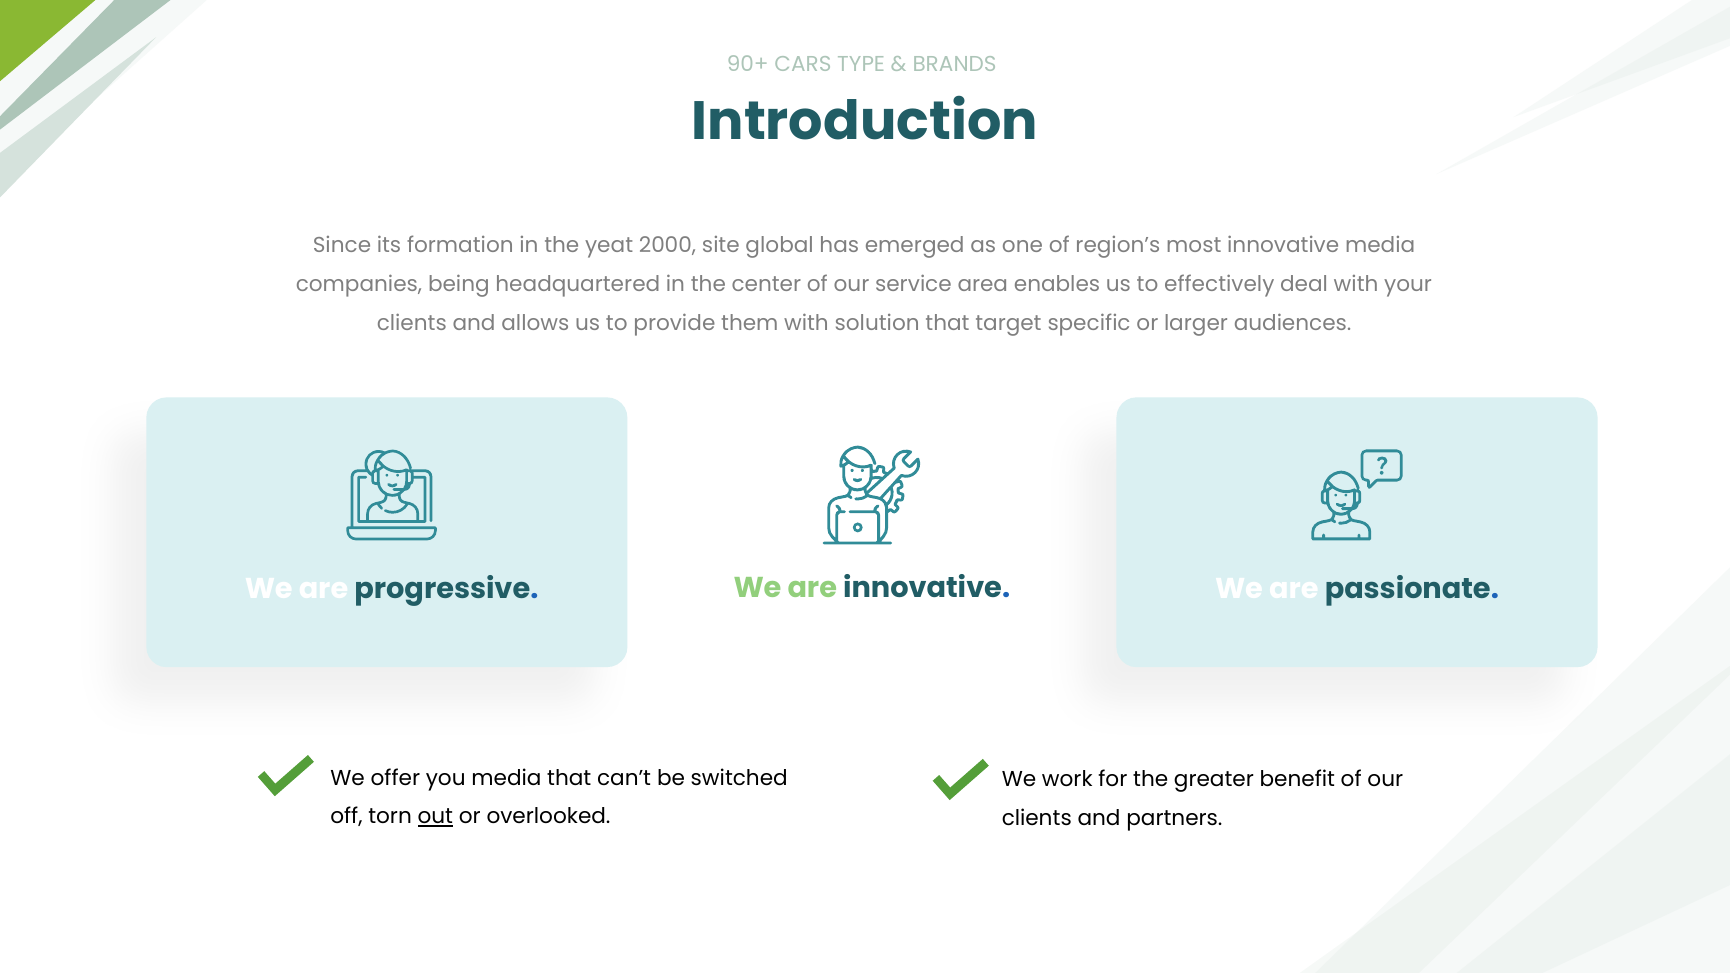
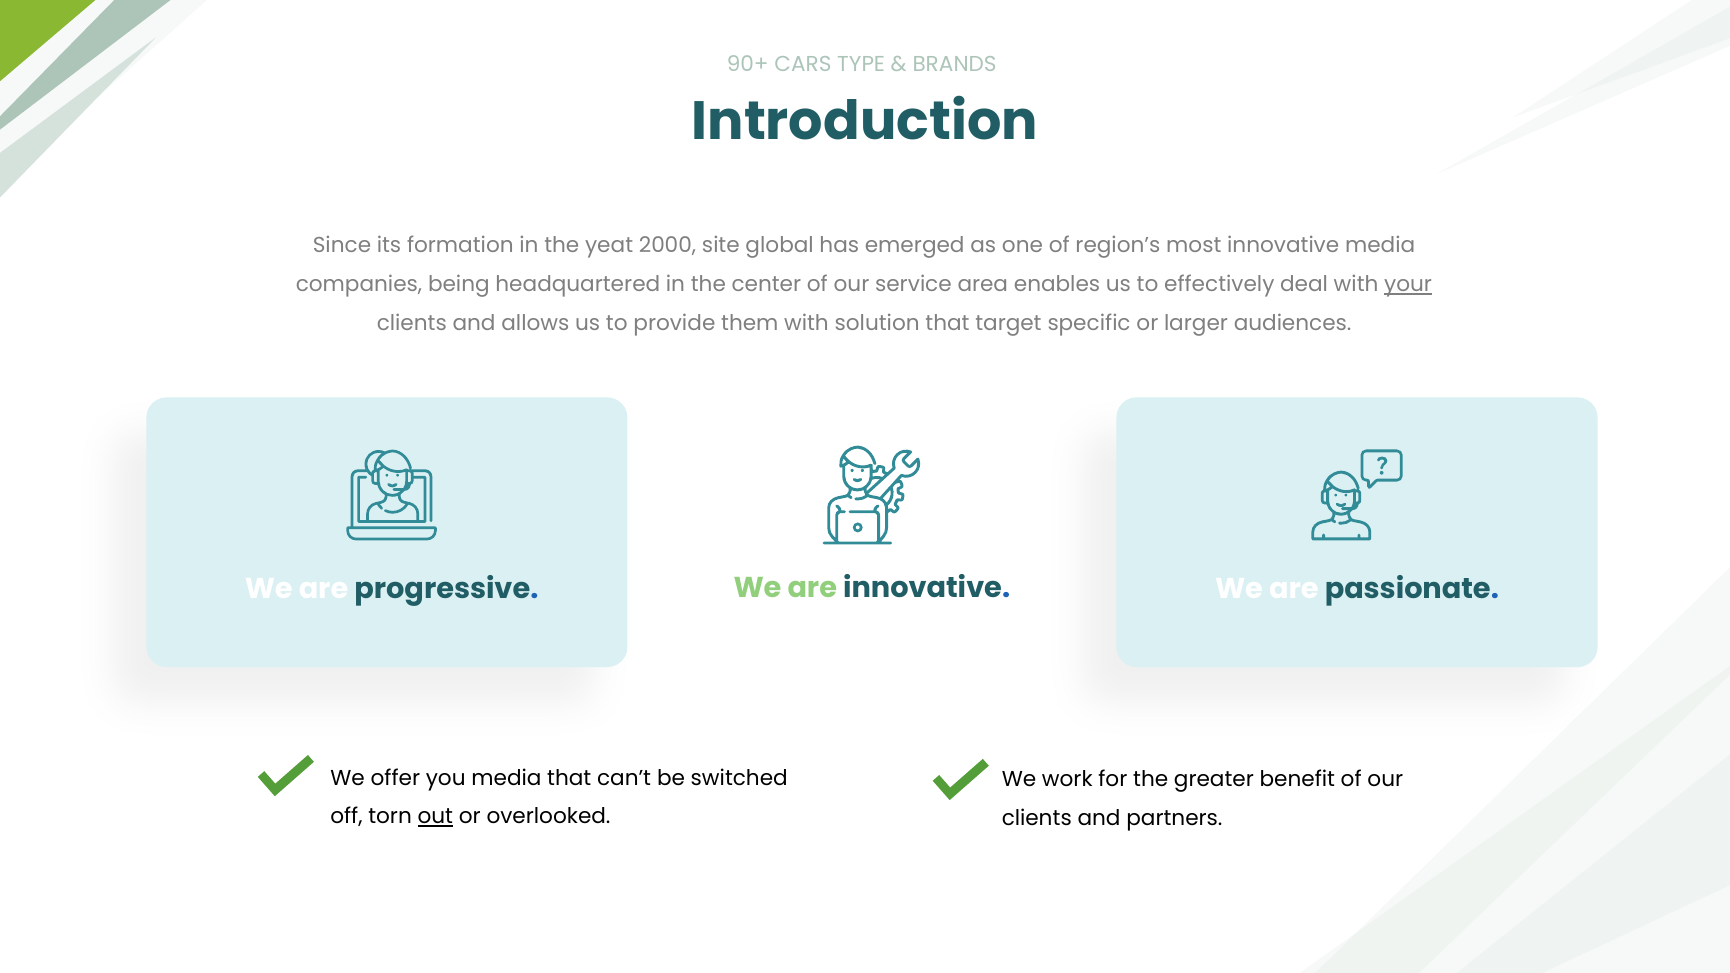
your underline: none -> present
